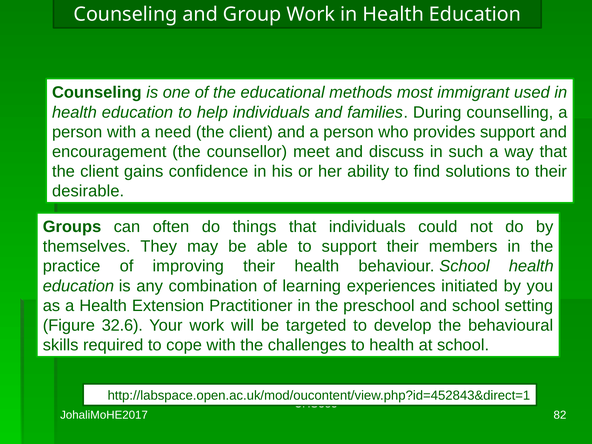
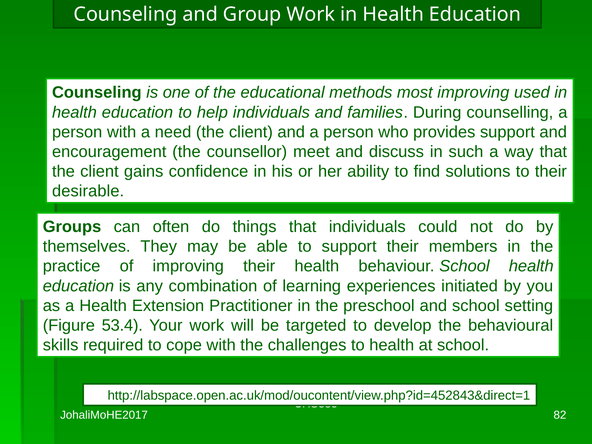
most immigrant: immigrant -> improving
32.6: 32.6 -> 53.4
